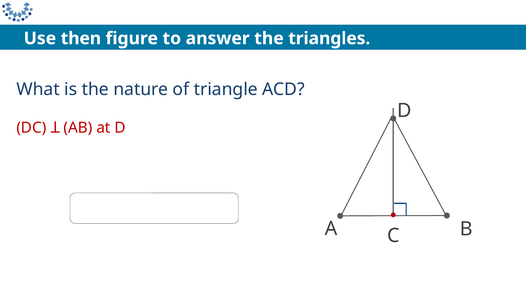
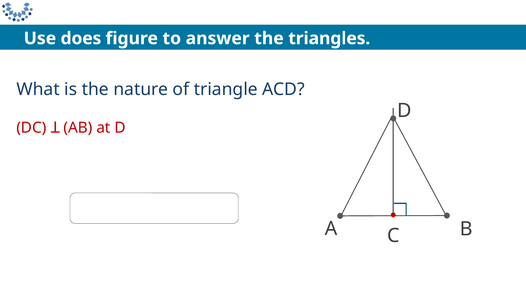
then: then -> does
